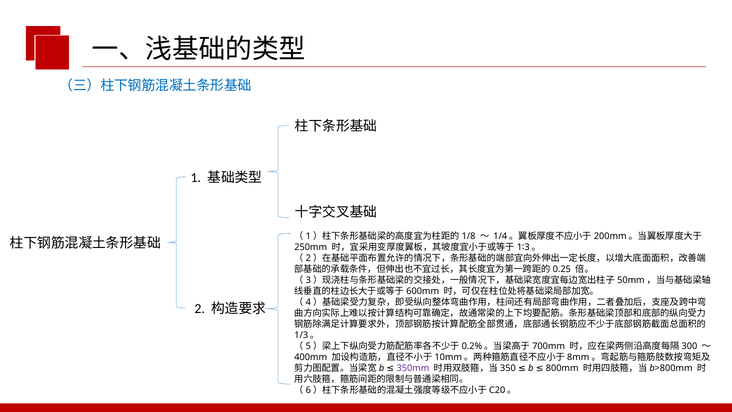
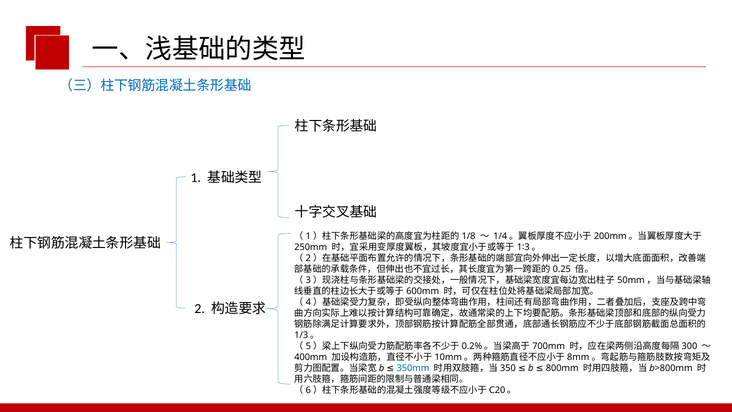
350mm colour: purple -> blue
